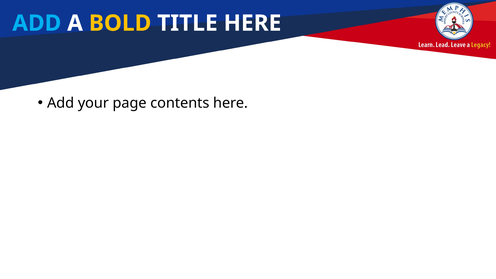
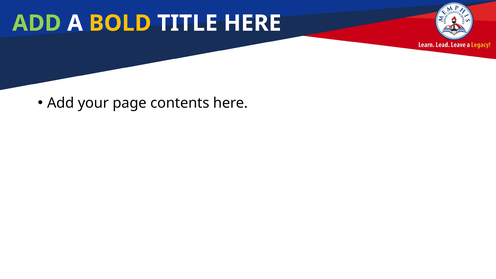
ADD at (37, 23) colour: light blue -> light green
